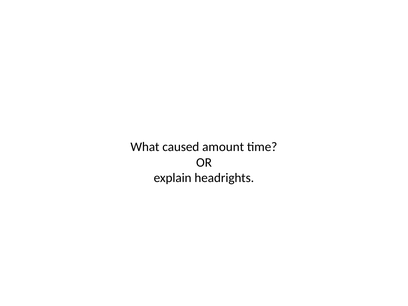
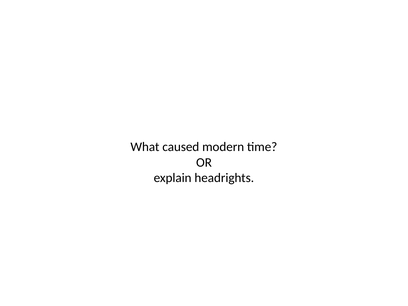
amount: amount -> modern
